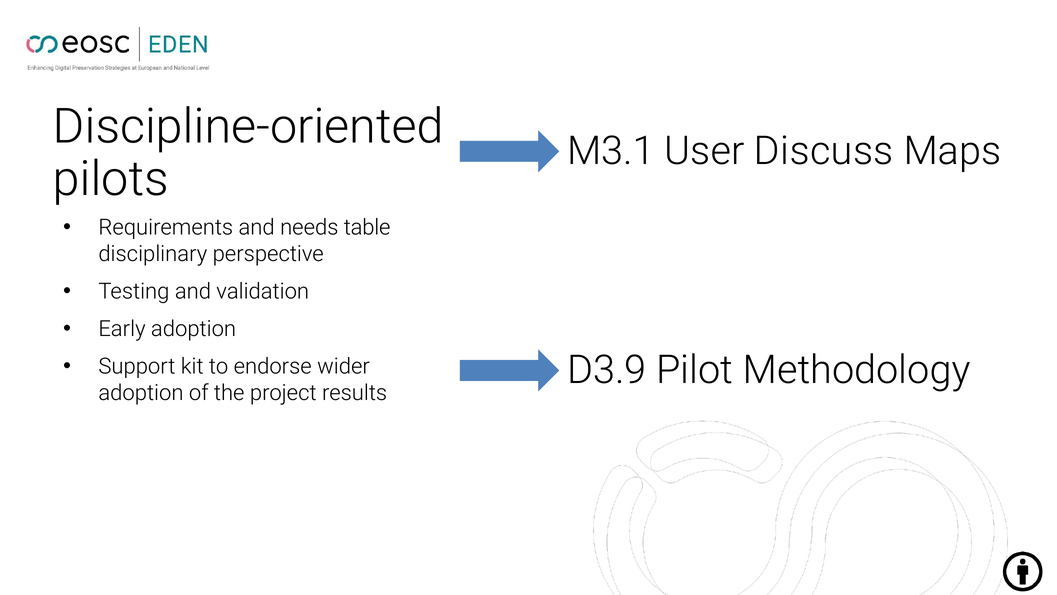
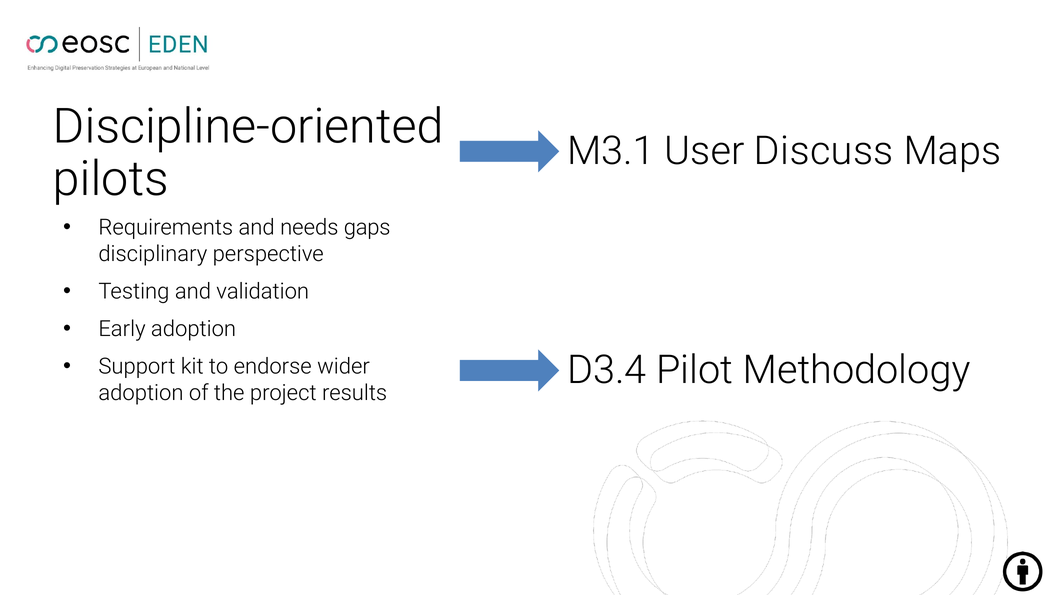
table: table -> gaps
D3.9: D3.9 -> D3.4
